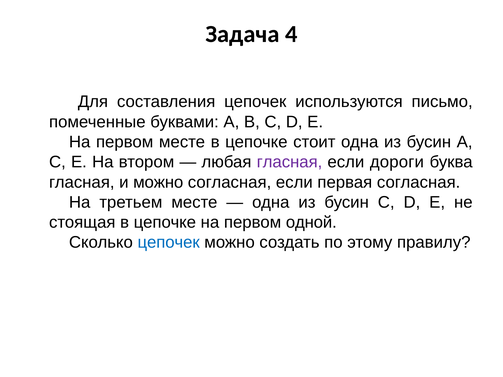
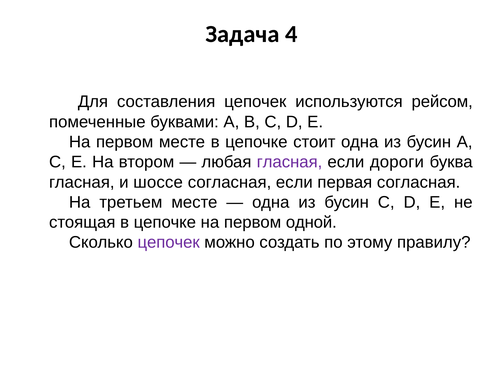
письмо: письмо -> рейсом
и можно: можно -> шоссе
цепочек at (169, 243) colour: blue -> purple
